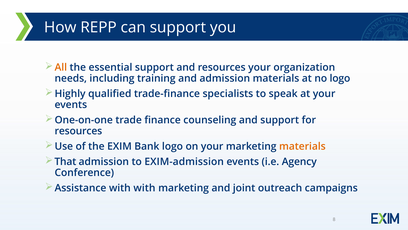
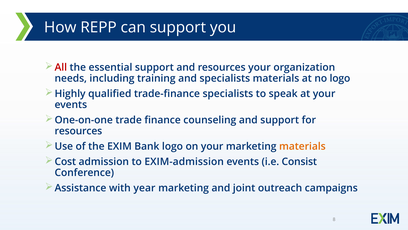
All colour: orange -> red
and admission: admission -> specialists
That: That -> Cost
Agency: Agency -> Consist
with with: with -> year
